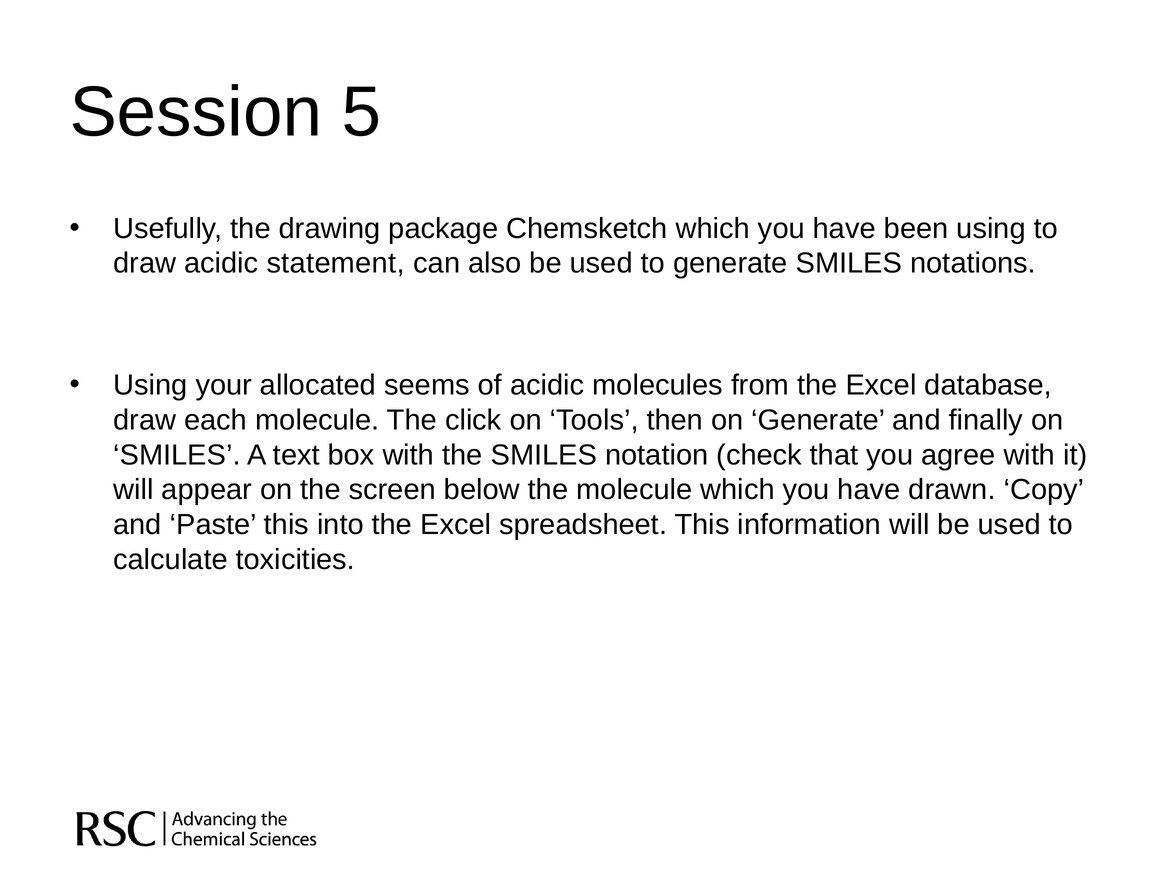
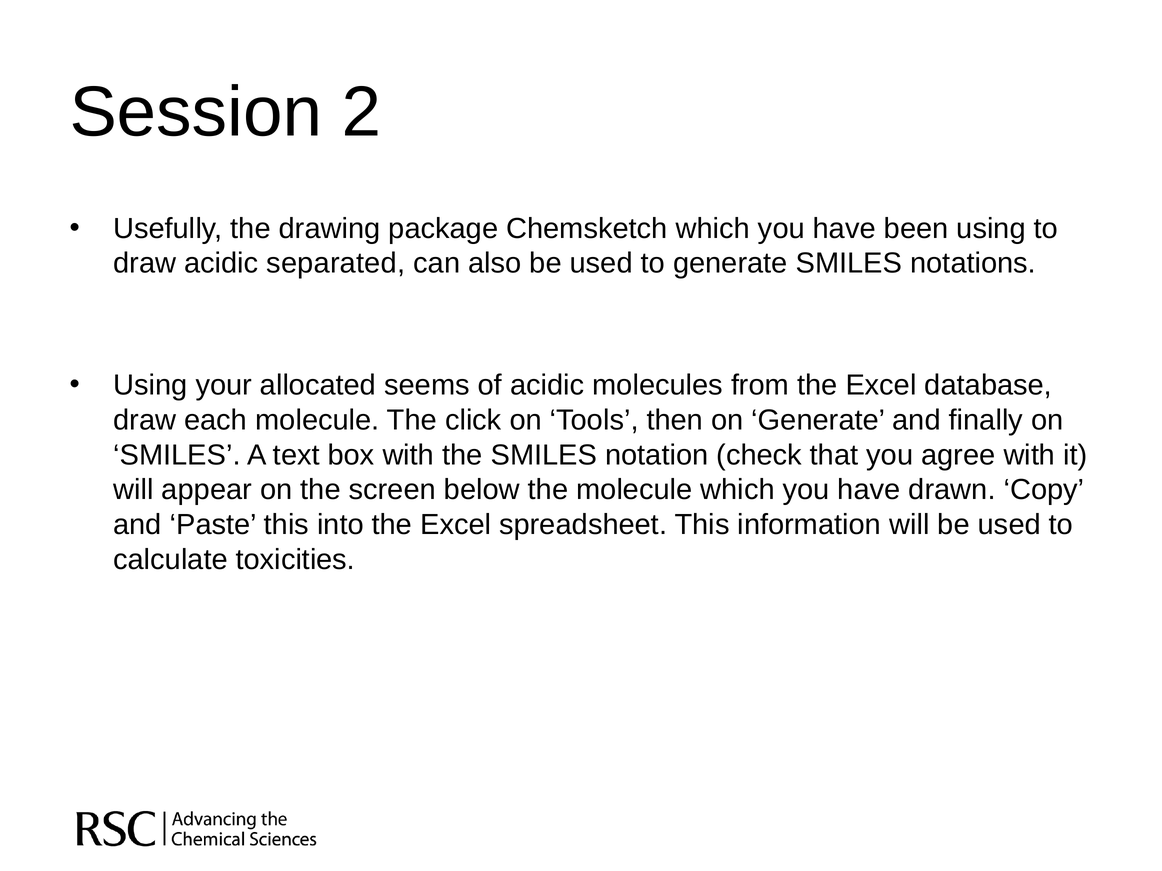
5: 5 -> 2
statement: statement -> separated
